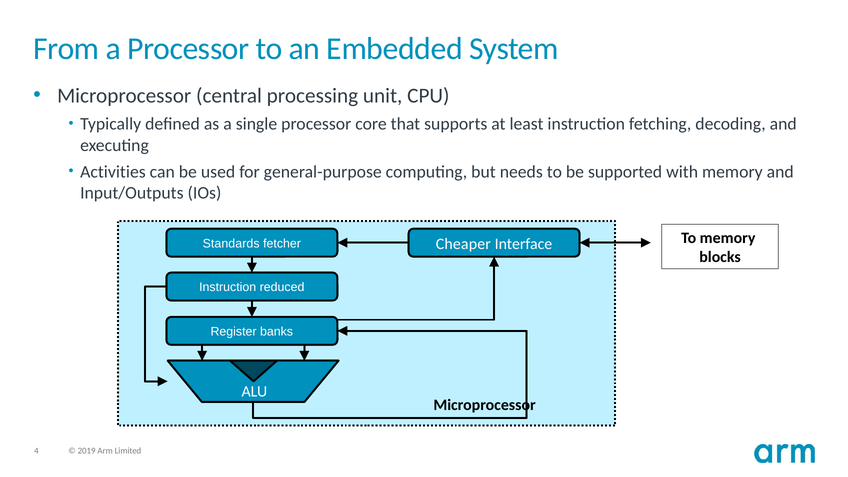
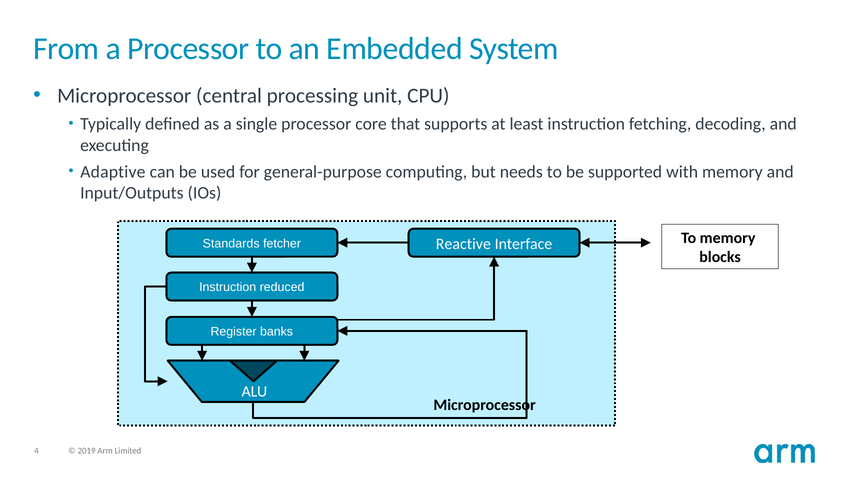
Activities: Activities -> Adaptive
Cheaper: Cheaper -> Reactive
